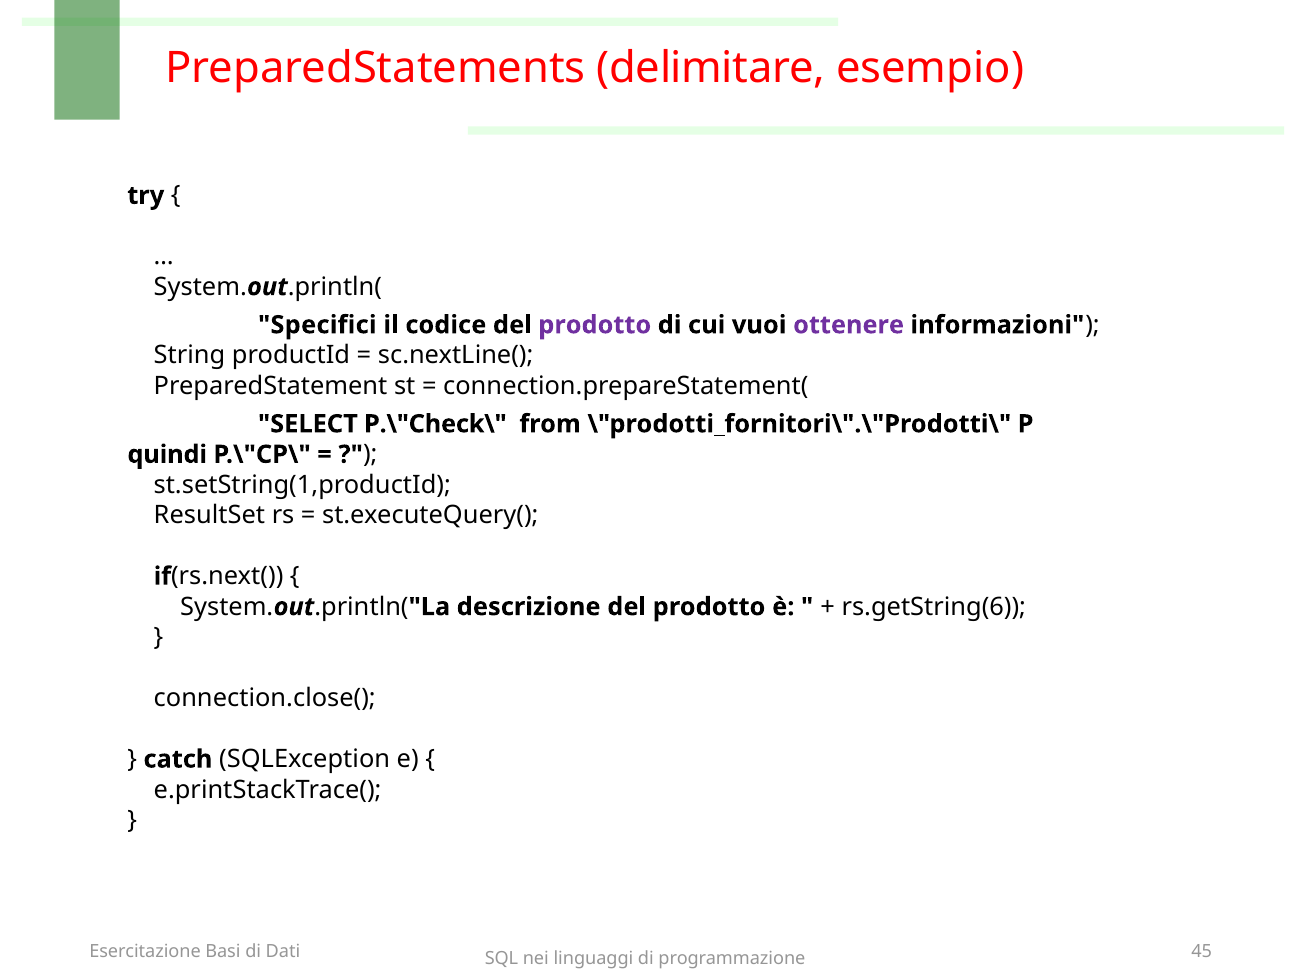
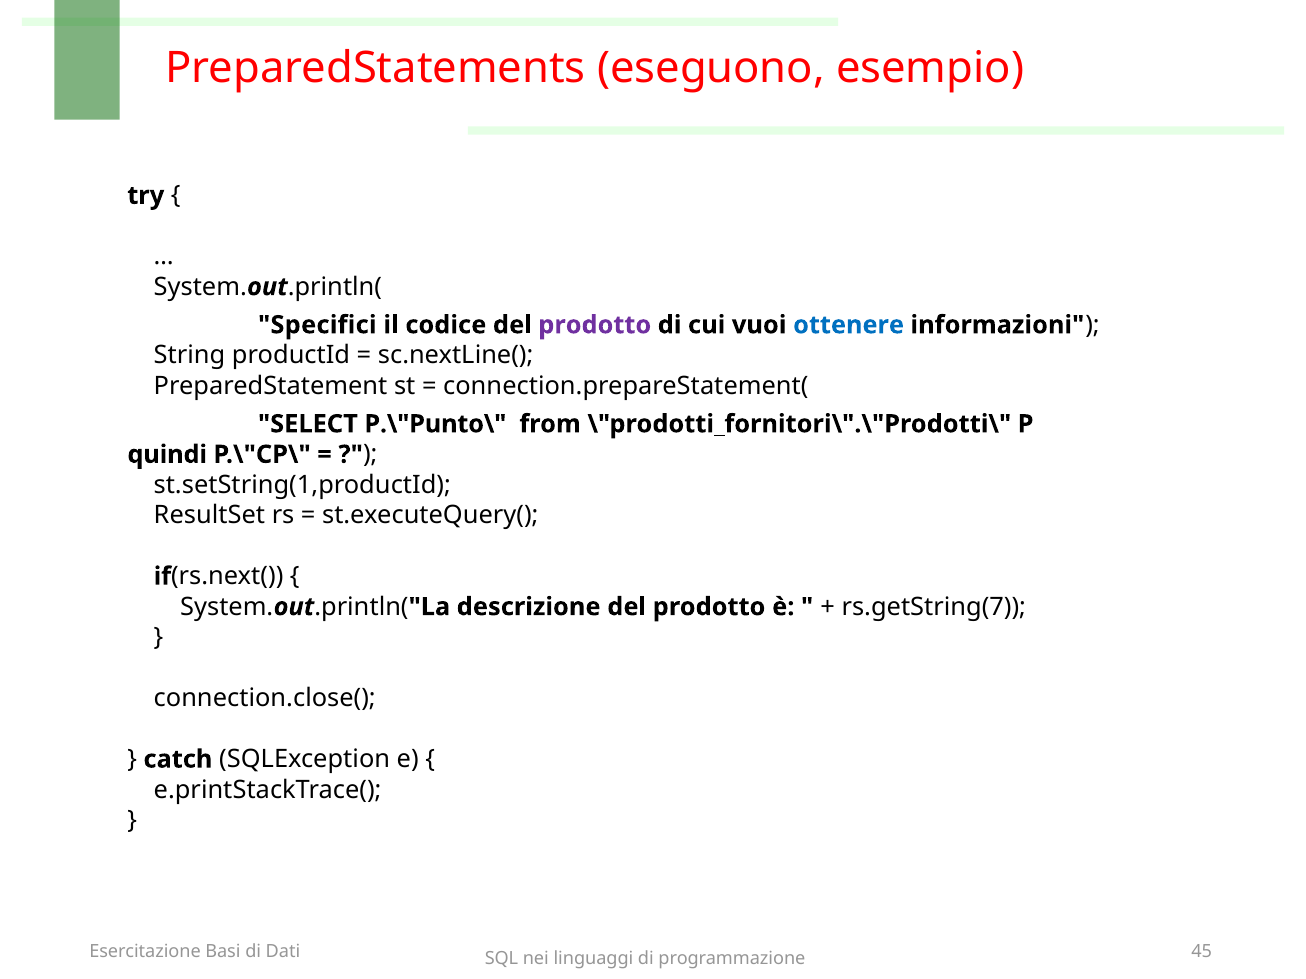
delimitare: delimitare -> eseguono
ottenere colour: purple -> blue
P.\"Check\: P.\"Check\ -> P.\"Punto\
rs.getString(6: rs.getString(6 -> rs.getString(7
